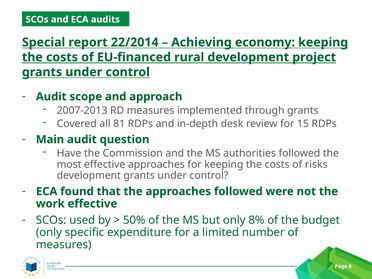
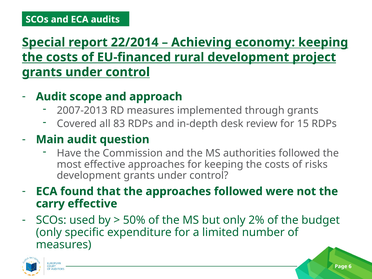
81: 81 -> 83
work: work -> carry
8%: 8% -> 2%
